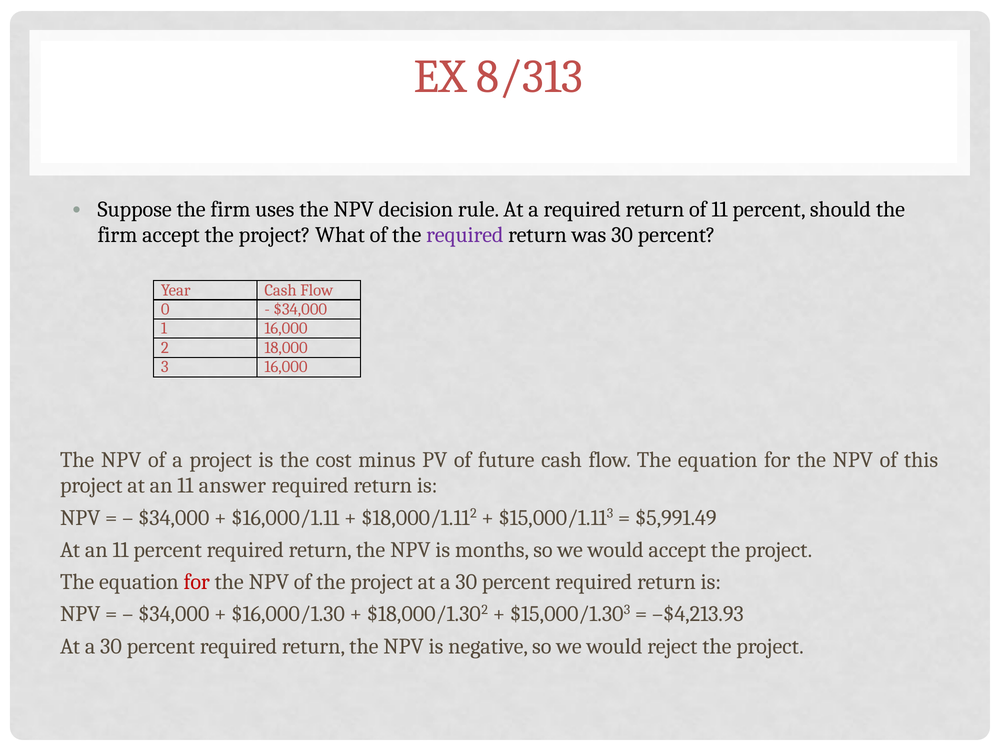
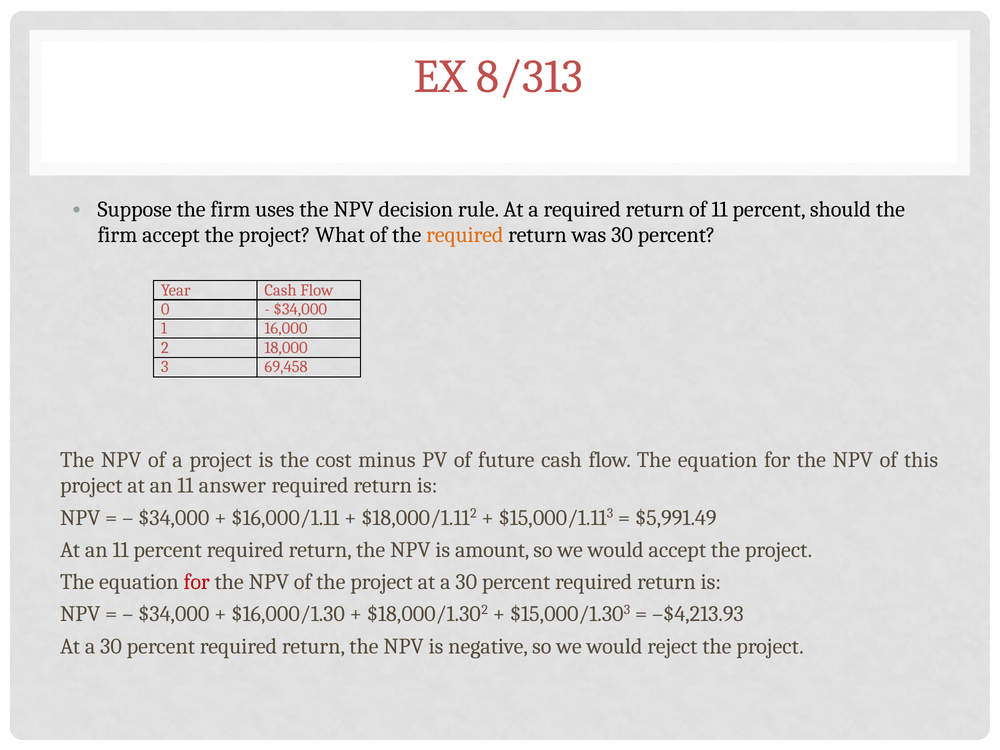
required at (465, 235) colour: purple -> orange
3 16,000: 16,000 -> 69,458
months: months -> amount
